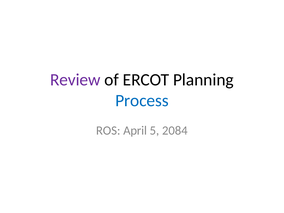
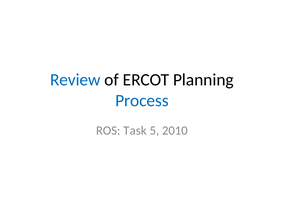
Review colour: purple -> blue
April: April -> Task
2084: 2084 -> 2010
